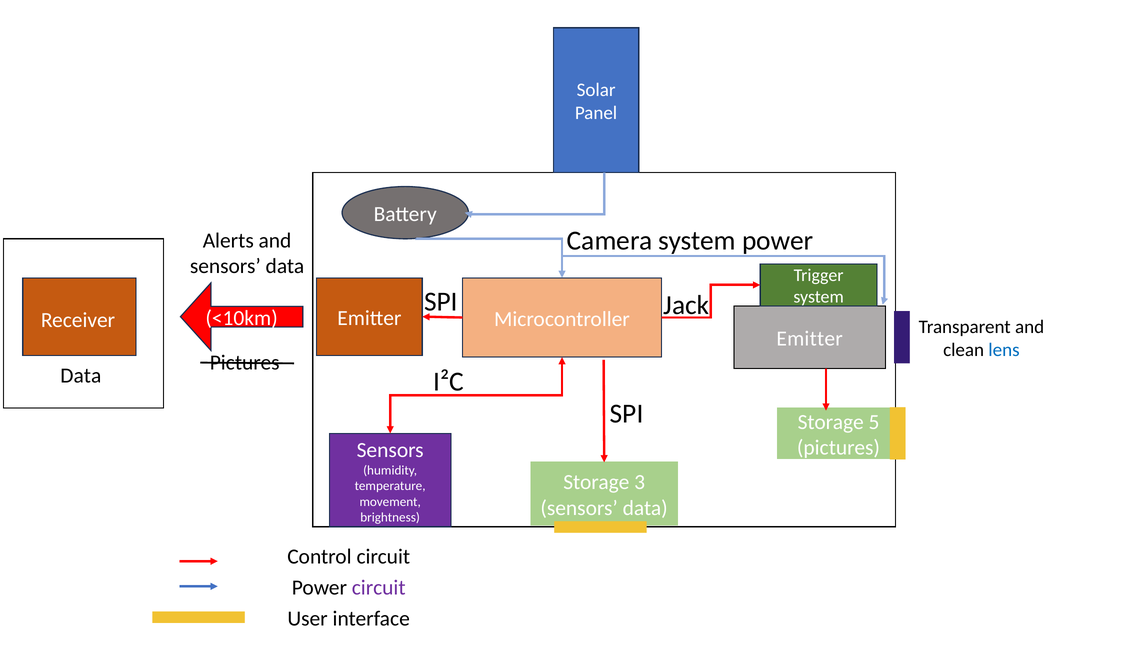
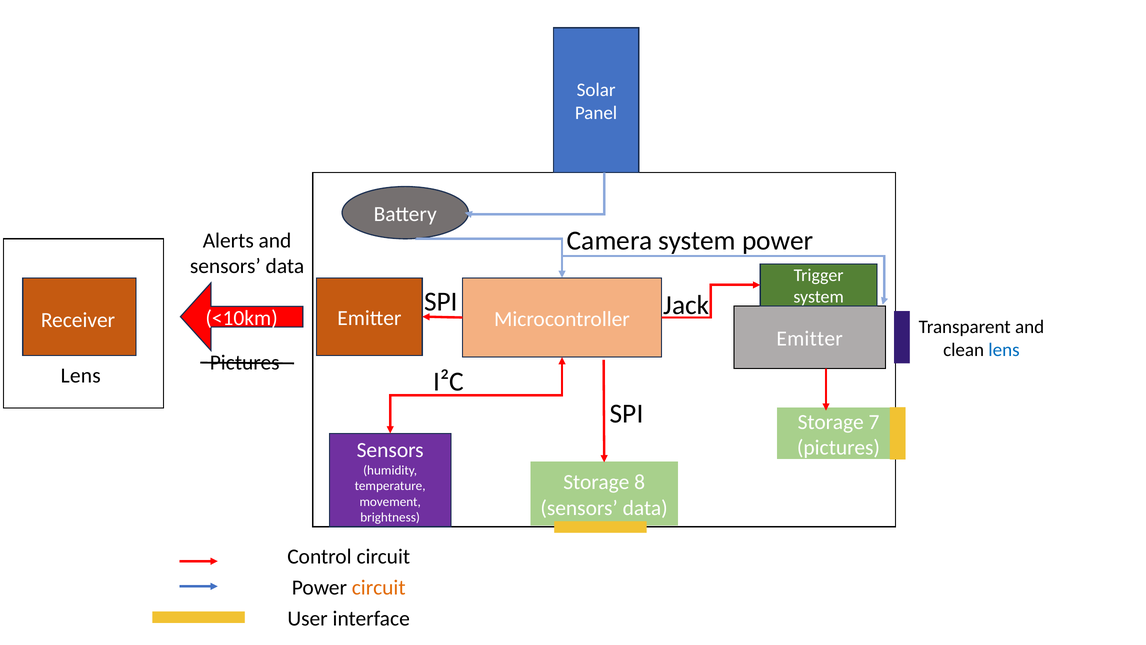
Data at (81, 376): Data -> Lens
5: 5 -> 7
3: 3 -> 8
circuit at (379, 587) colour: purple -> orange
